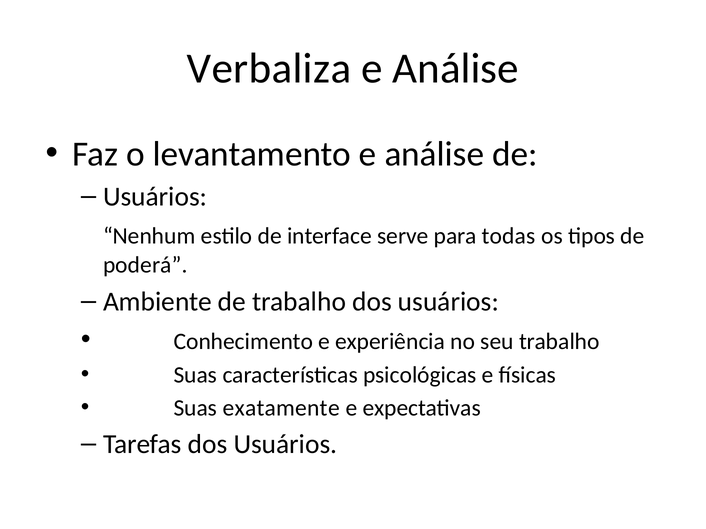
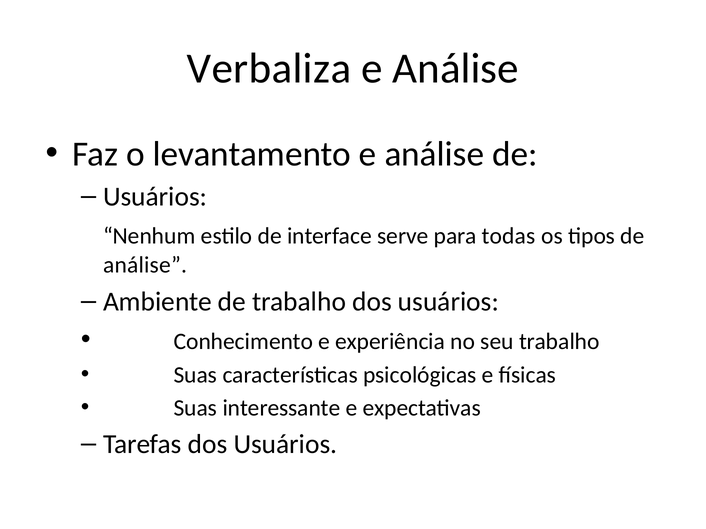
poderá at (145, 265): poderá -> análise
exatamente: exatamente -> interessante
